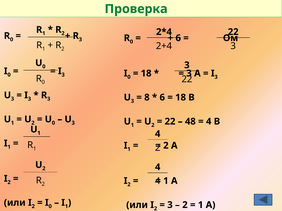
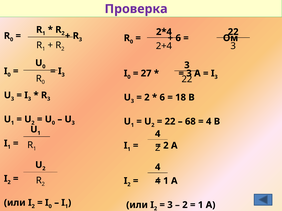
Проверка colour: green -> purple
18 at (146, 73): 18 -> 27
8 at (147, 98): 8 -> 2
48: 48 -> 68
